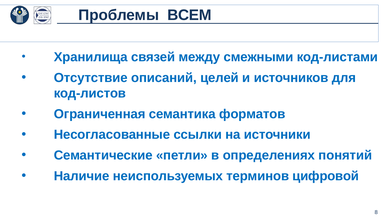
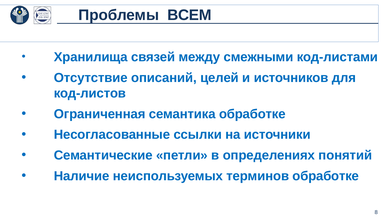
семантика форматов: форматов -> обработке
терминов цифровой: цифровой -> обработке
